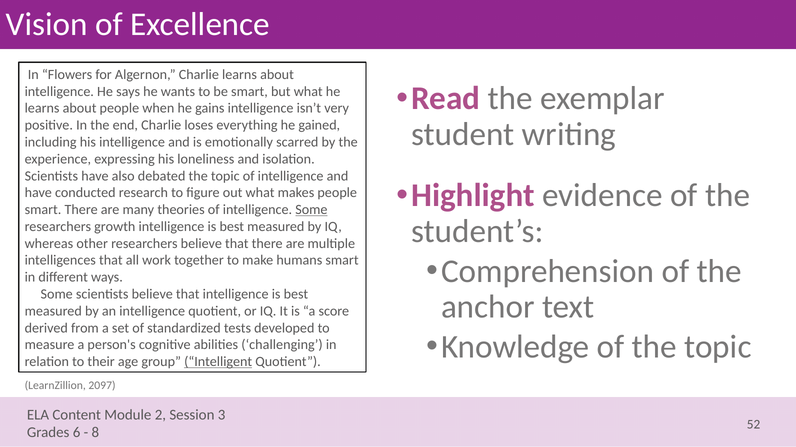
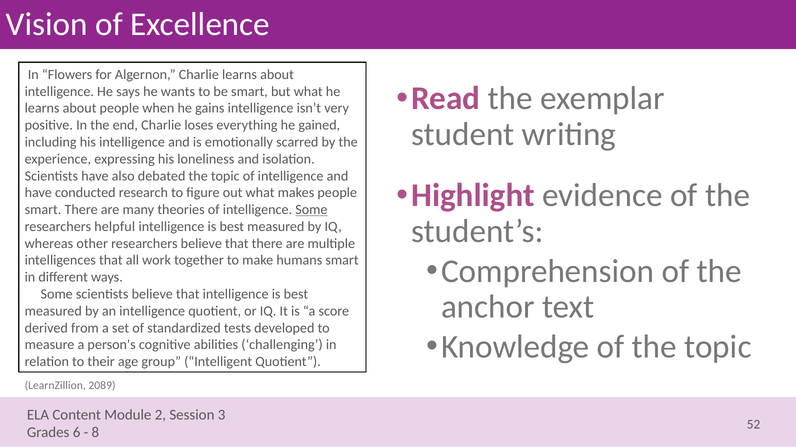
growth: growth -> helpful
Intelligent underline: present -> none
2097: 2097 -> 2089
